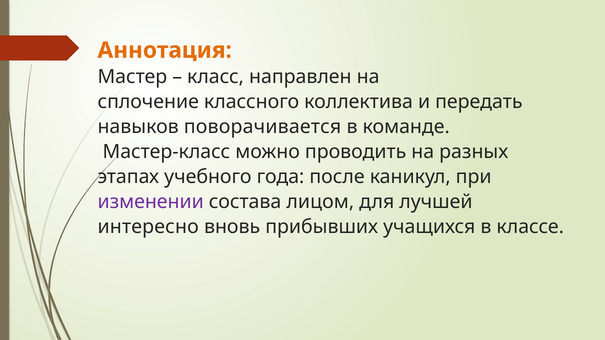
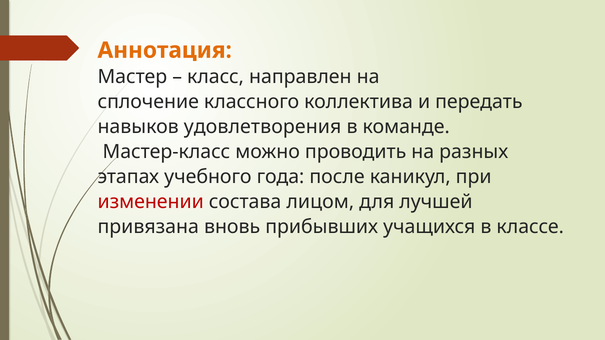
поворачивается: поворачивается -> удовлетворения
изменении colour: purple -> red
интересно: интересно -> привязана
